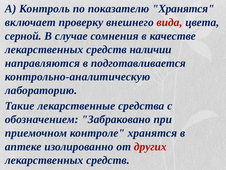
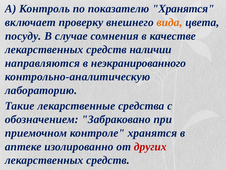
вида colour: red -> orange
серной: серной -> посуду
подготавливается: подготавливается -> неэкранированного
